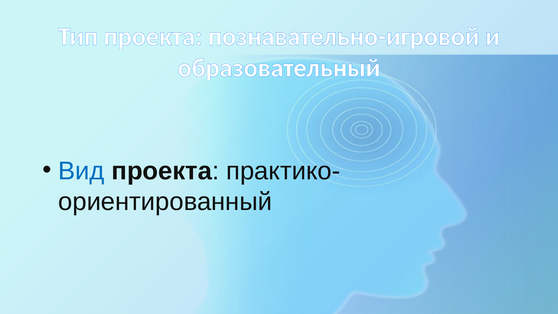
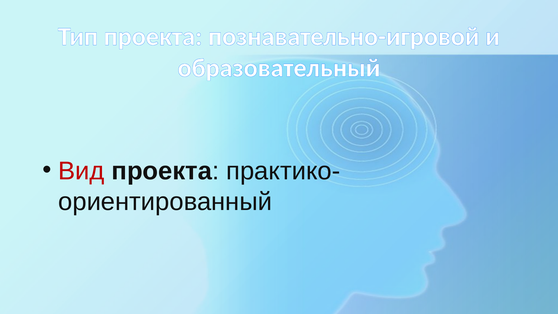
Вид colour: blue -> red
